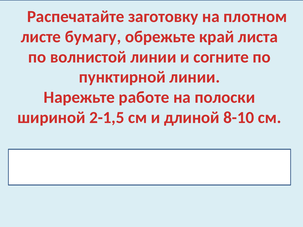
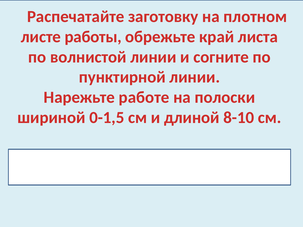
бумагу: бумагу -> работы
2-1,5: 2-1,5 -> 0-1,5
